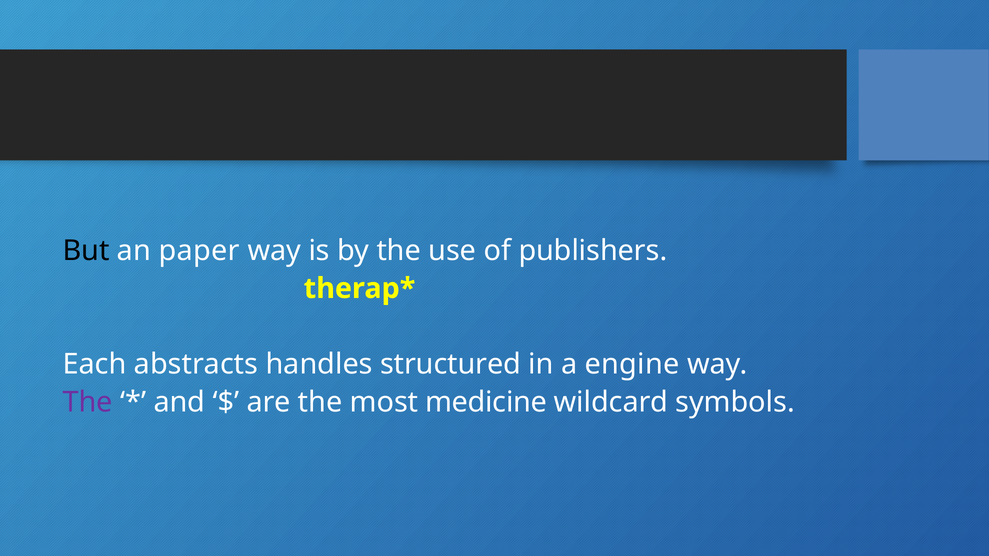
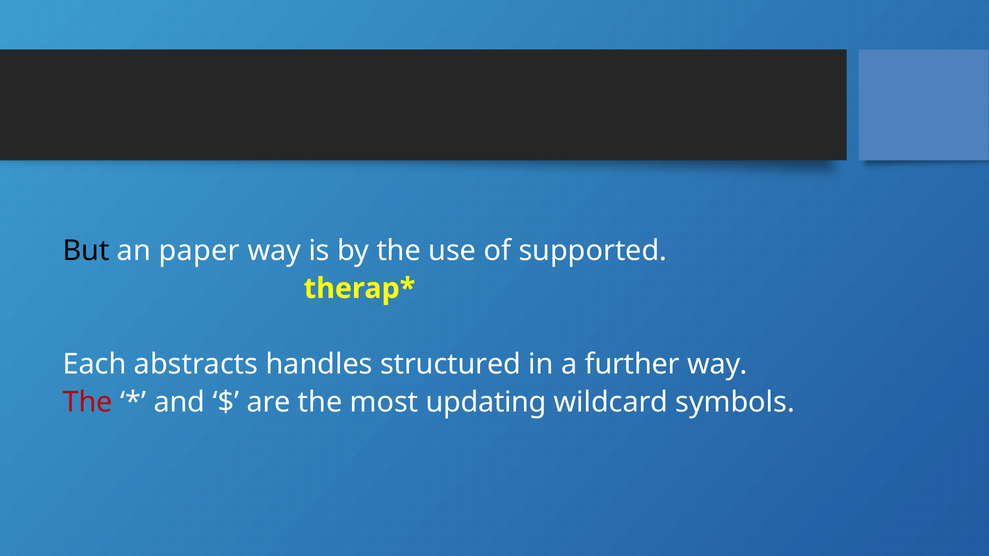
publishers: publishers -> supported
engine: engine -> further
The at (88, 402) colour: purple -> red
medicine: medicine -> updating
